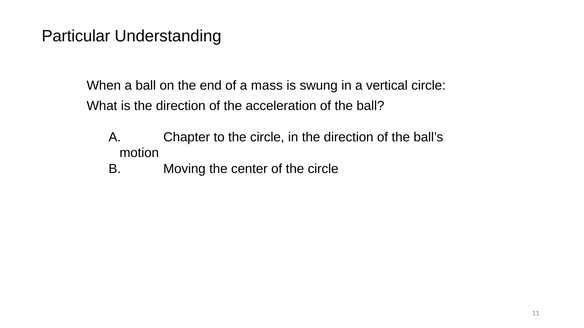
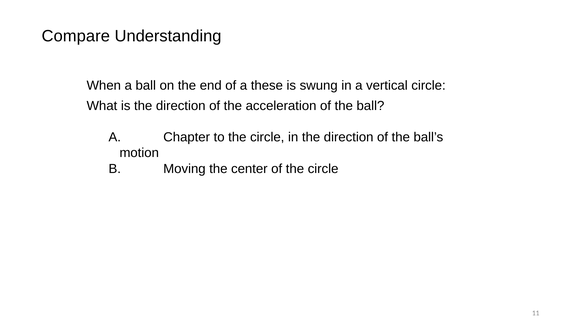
Particular: Particular -> Compare
mass: mass -> these
